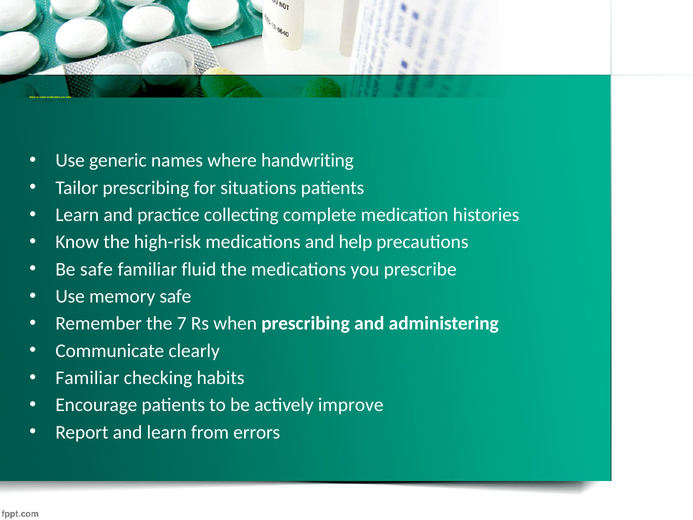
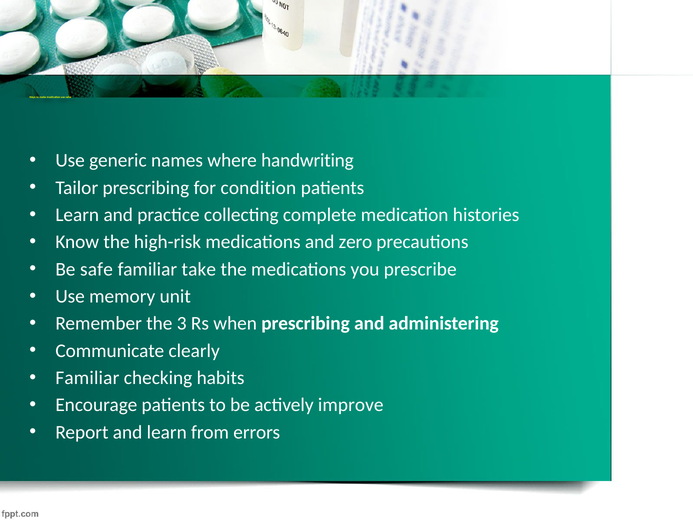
situations: situations -> condition
help: help -> zero
fluid: fluid -> take
memory safe: safe -> unit
7: 7 -> 3
